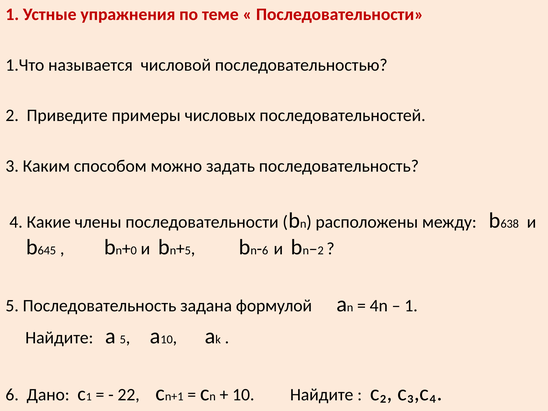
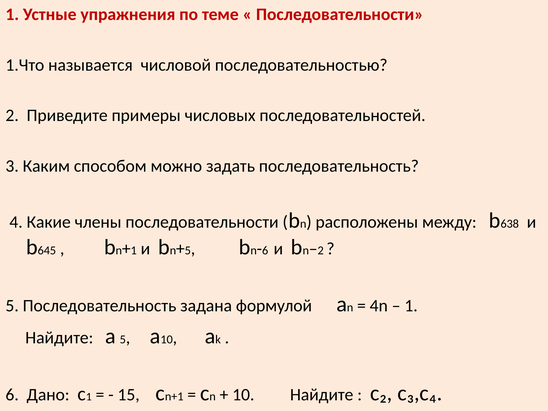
0 at (134, 250): 0 -> 1
22: 22 -> 15
